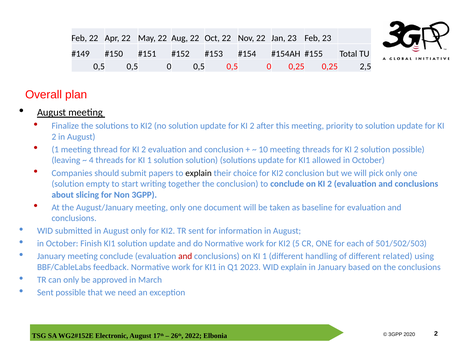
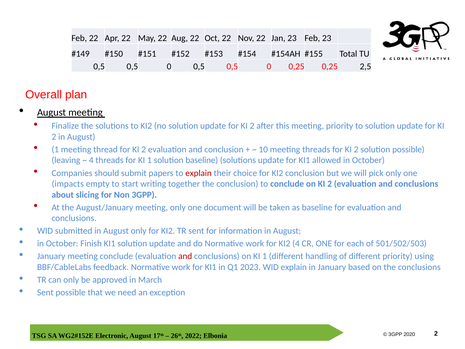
solution solution: solution -> baseline
explain at (199, 173) colour: black -> red
solution at (68, 184): solution -> impacts
KI2 5: 5 -> 4
different related: related -> priority
